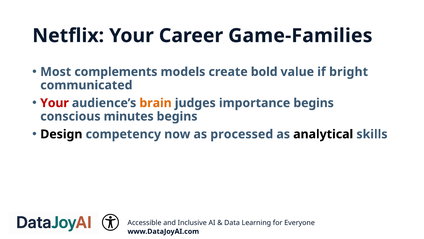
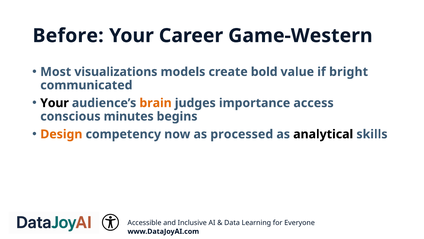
Netflix: Netflix -> Before
Game-Families: Game-Families -> Game-Western
complements: complements -> visualizations
Your at (55, 103) colour: red -> black
importance begins: begins -> access
Design colour: black -> orange
